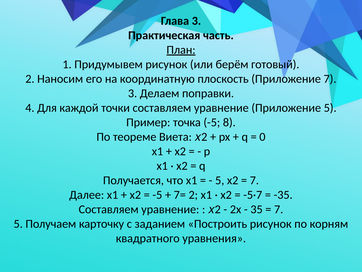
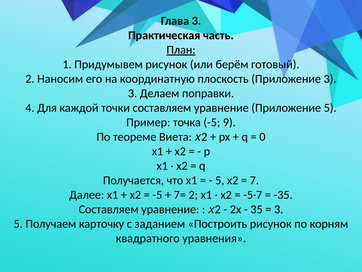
Приложение 7: 7 -> 3
8: 8 -> 9
7 at (279, 209): 7 -> 3
